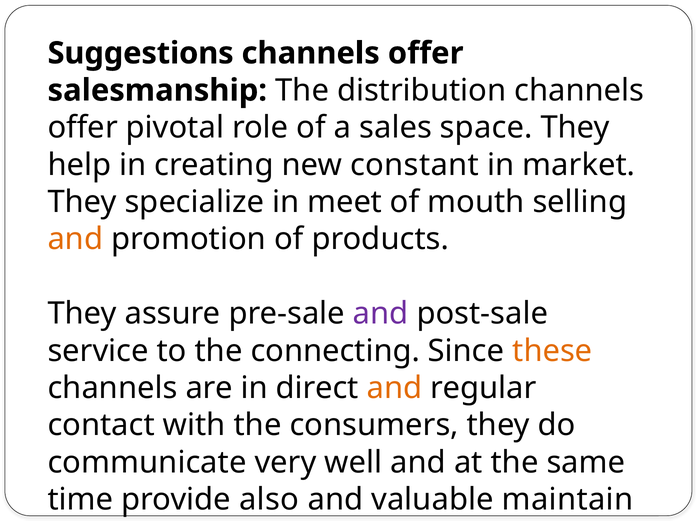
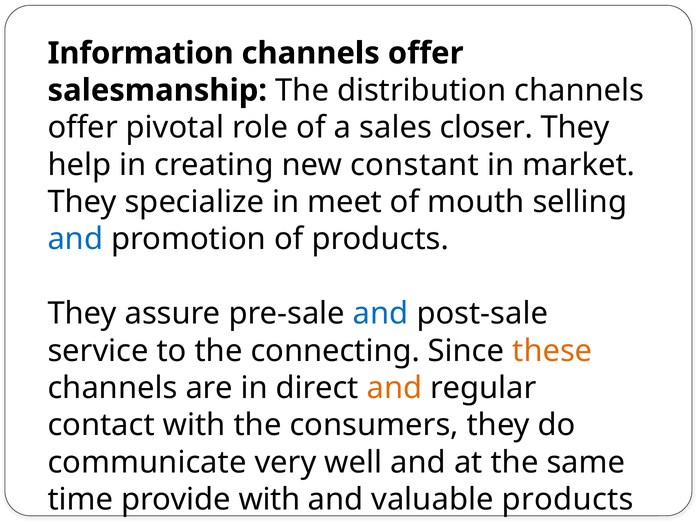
Suggestions: Suggestions -> Information
space: space -> closer
and at (75, 239) colour: orange -> blue
and at (381, 313) colour: purple -> blue
provide also: also -> with
valuable maintain: maintain -> products
